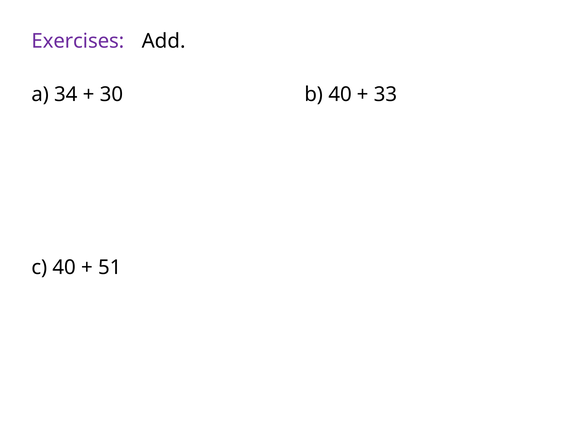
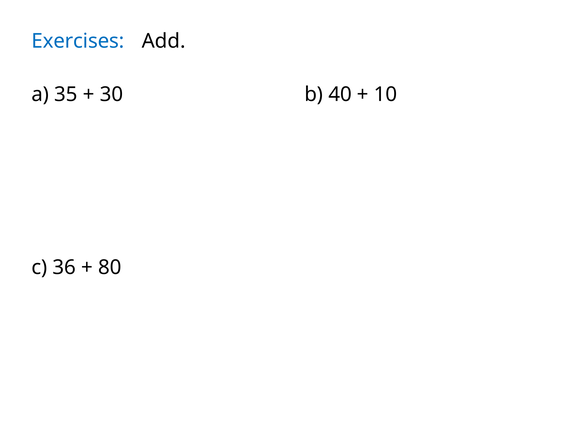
Exercises colour: purple -> blue
34: 34 -> 35
33: 33 -> 10
c 40: 40 -> 36
51: 51 -> 80
